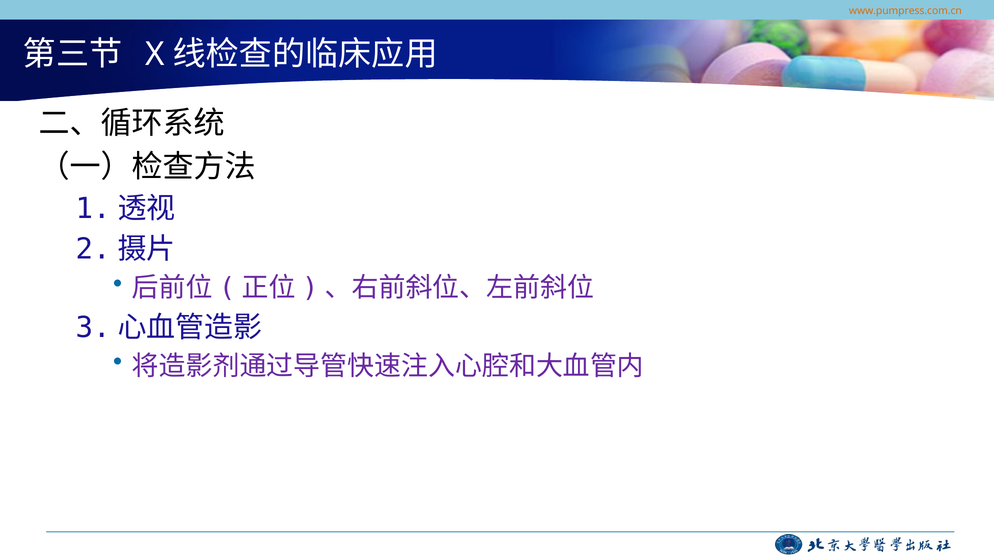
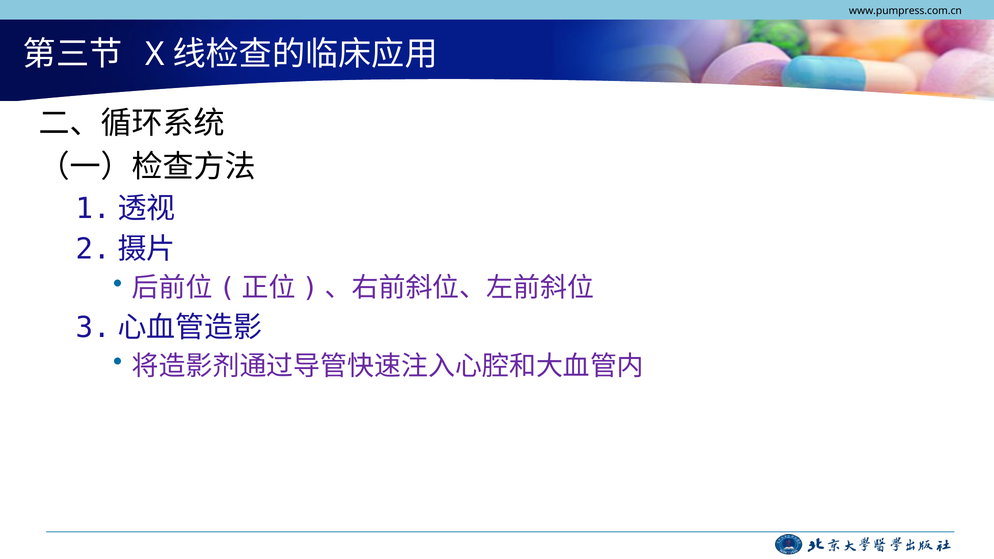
www.pumpress.com.cn colour: orange -> black
